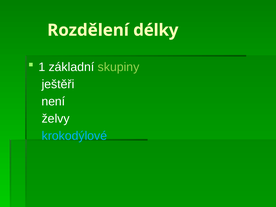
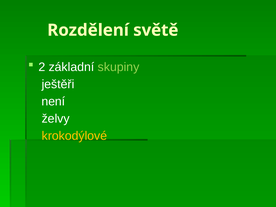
délky: délky -> světě
1: 1 -> 2
krokodýlové colour: light blue -> yellow
